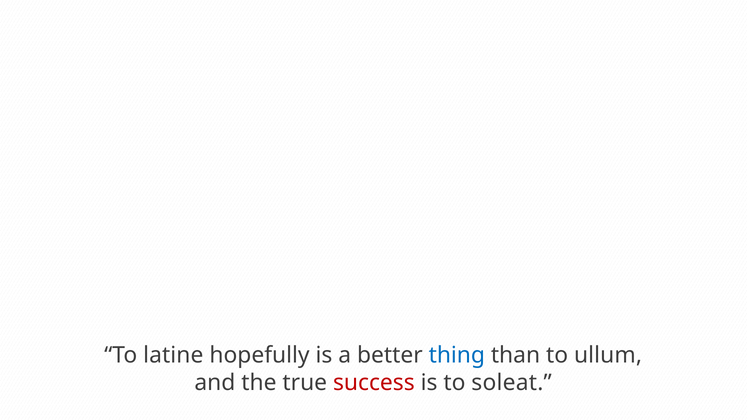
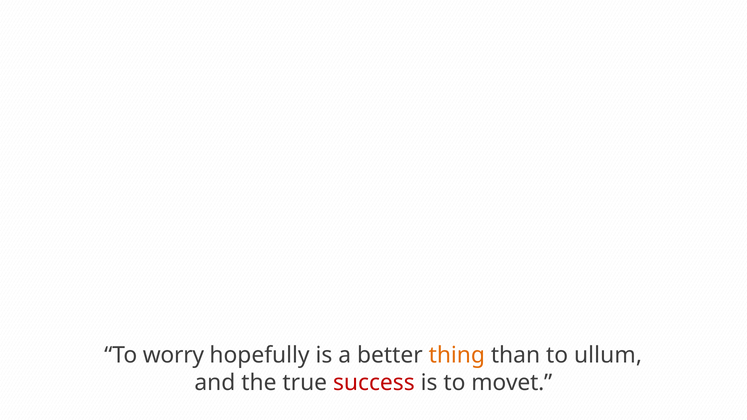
latine: latine -> worry
thing colour: blue -> orange
soleat: soleat -> movet
